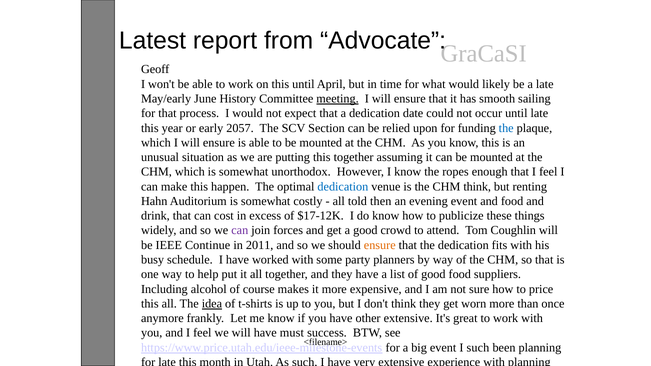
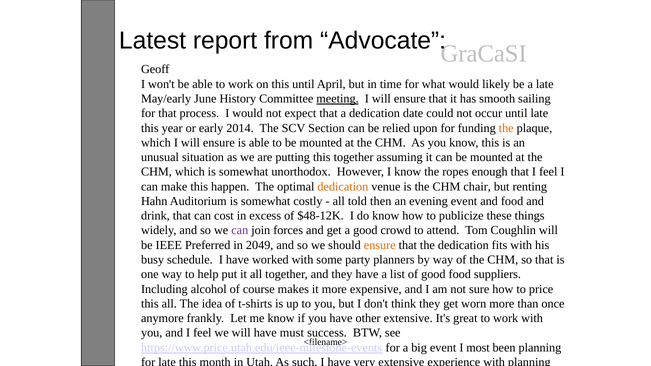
2057: 2057 -> 2014
the at (506, 128) colour: blue -> orange
dedication at (343, 187) colour: blue -> orange
CHM think: think -> chair
$17-12K: $17-12K -> $48-12K
Continue: Continue -> Preferred
2011: 2011 -> 2049
idea underline: present -> none
I such: such -> most
